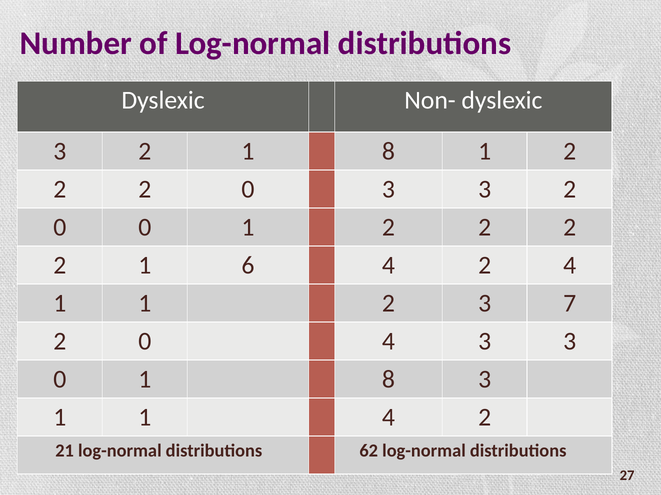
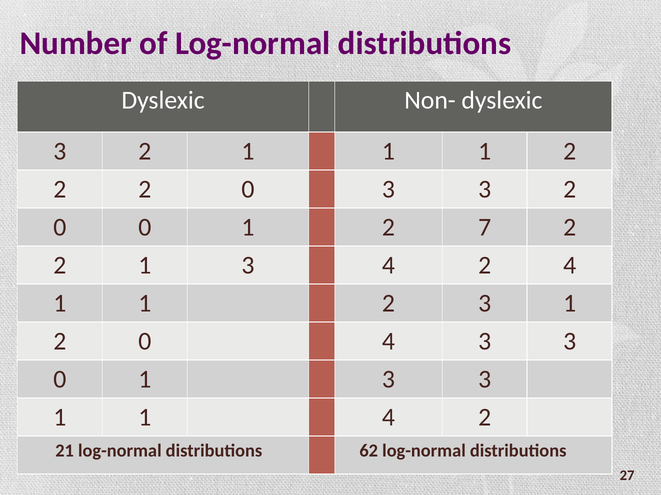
2 1 8: 8 -> 1
0 1 2 2: 2 -> 7
2 1 6: 6 -> 3
2 3 7: 7 -> 1
0 1 8: 8 -> 3
